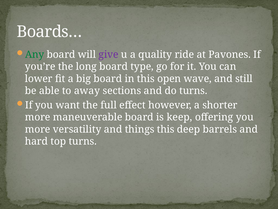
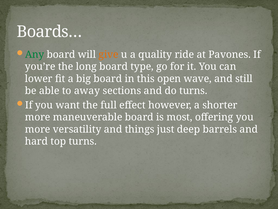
give colour: purple -> orange
keep: keep -> most
things this: this -> just
